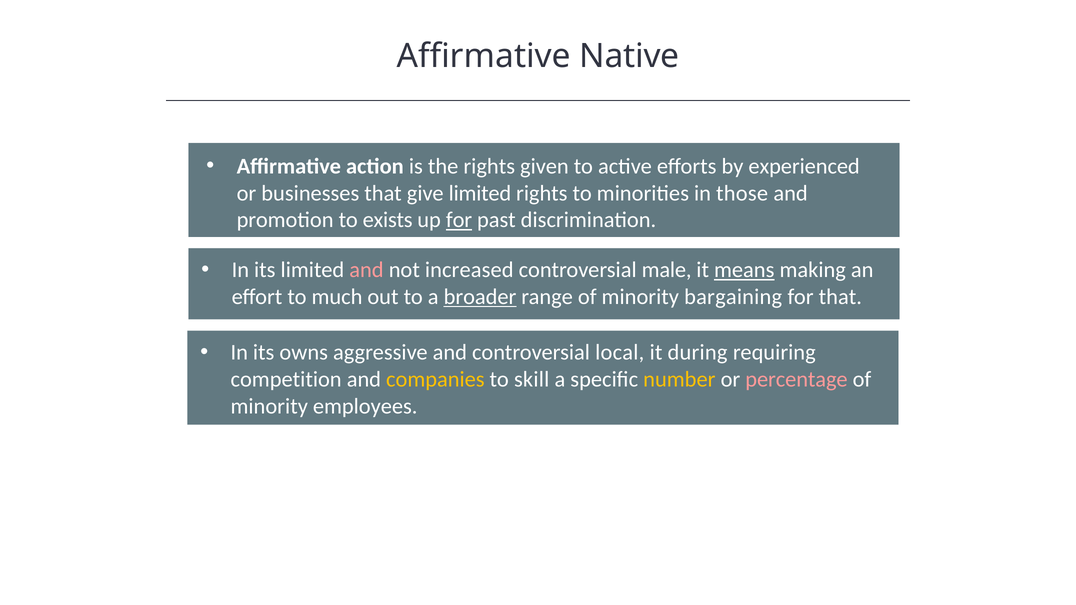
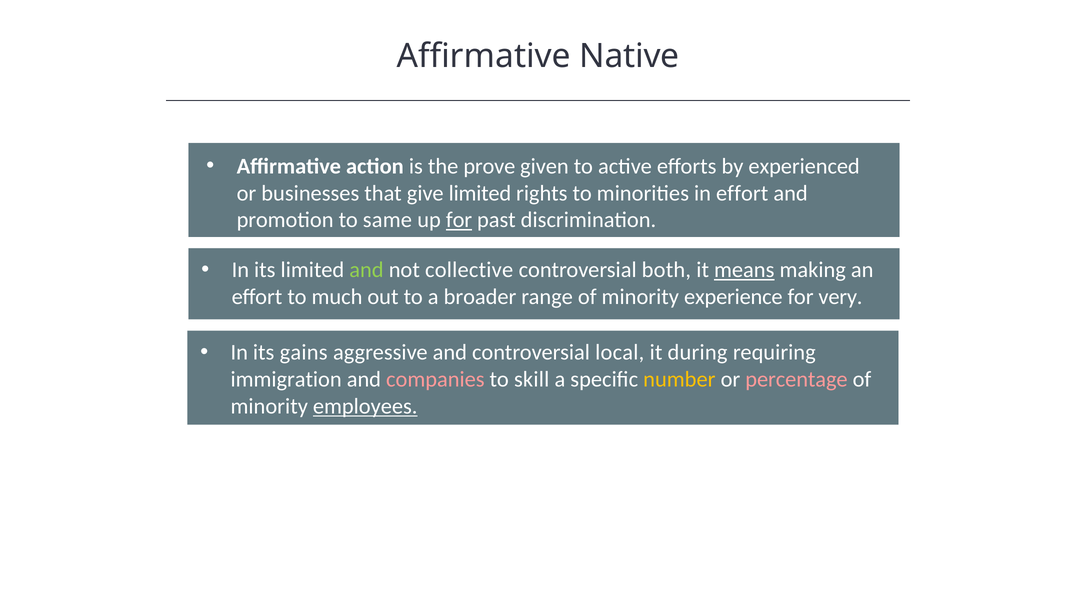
the rights: rights -> prove
in those: those -> effort
exists: exists -> same
and at (366, 270) colour: pink -> light green
increased: increased -> collective
male: male -> both
broader underline: present -> none
bargaining: bargaining -> experience
for that: that -> very
owns: owns -> gains
competition: competition -> immigration
companies colour: yellow -> pink
employees underline: none -> present
